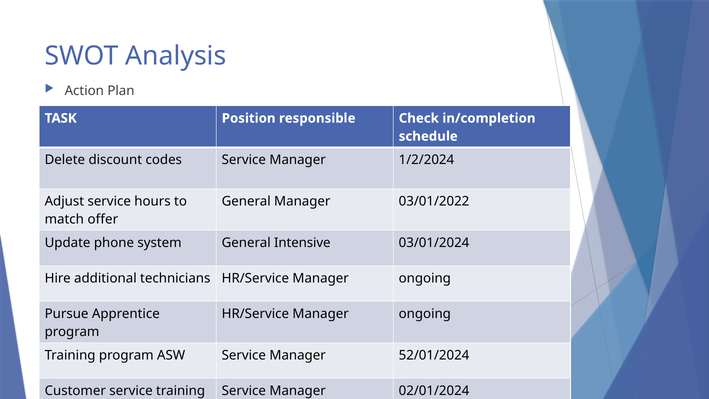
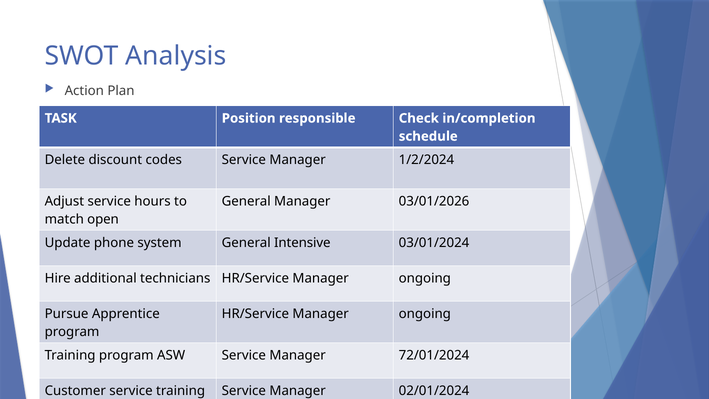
03/01/2022: 03/01/2022 -> 03/01/2026
offer: offer -> open
52/01/2024: 52/01/2024 -> 72/01/2024
